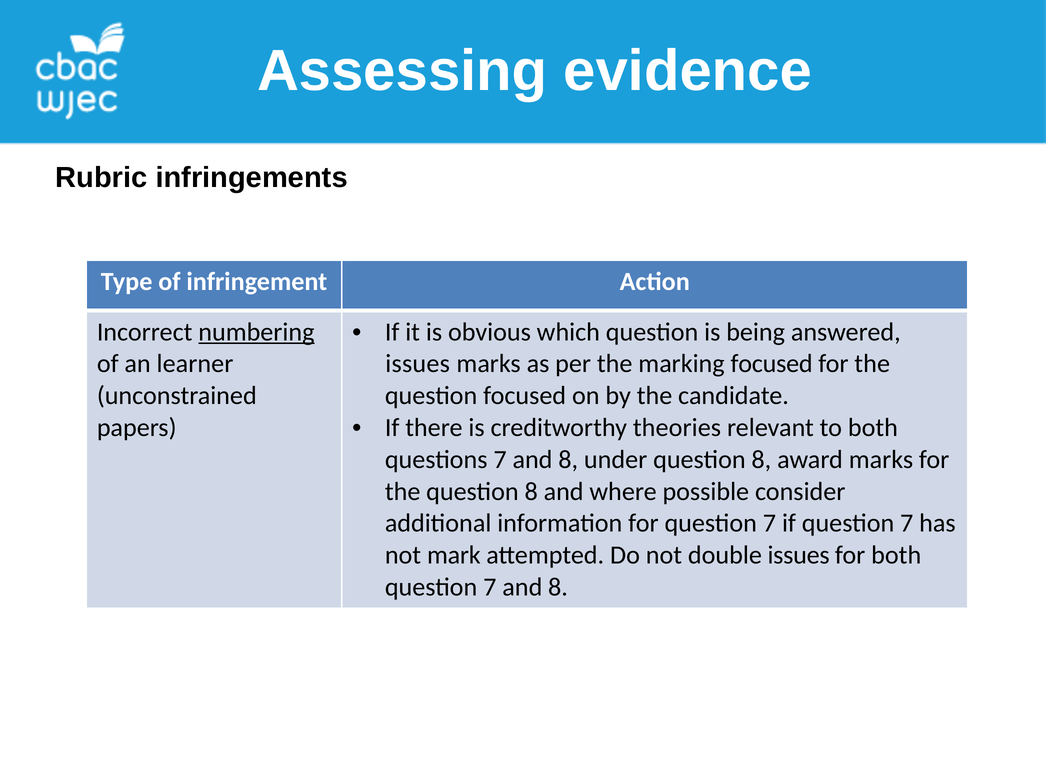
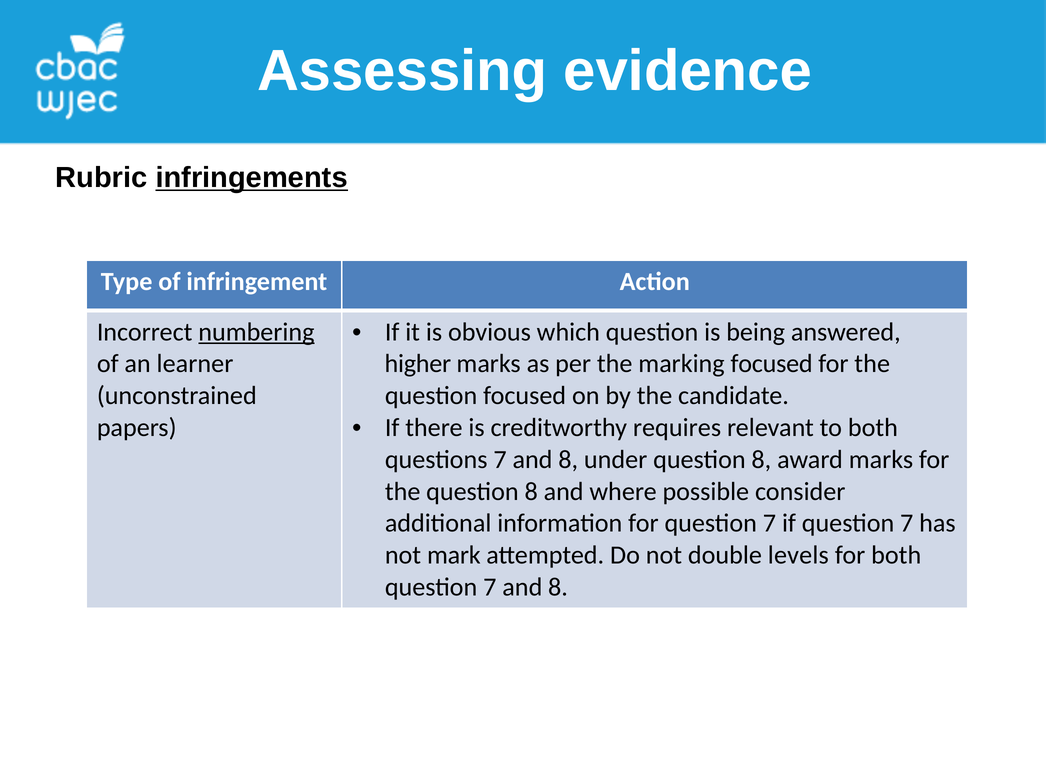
infringements underline: none -> present
issues at (418, 364): issues -> higher
theories: theories -> requires
double issues: issues -> levels
